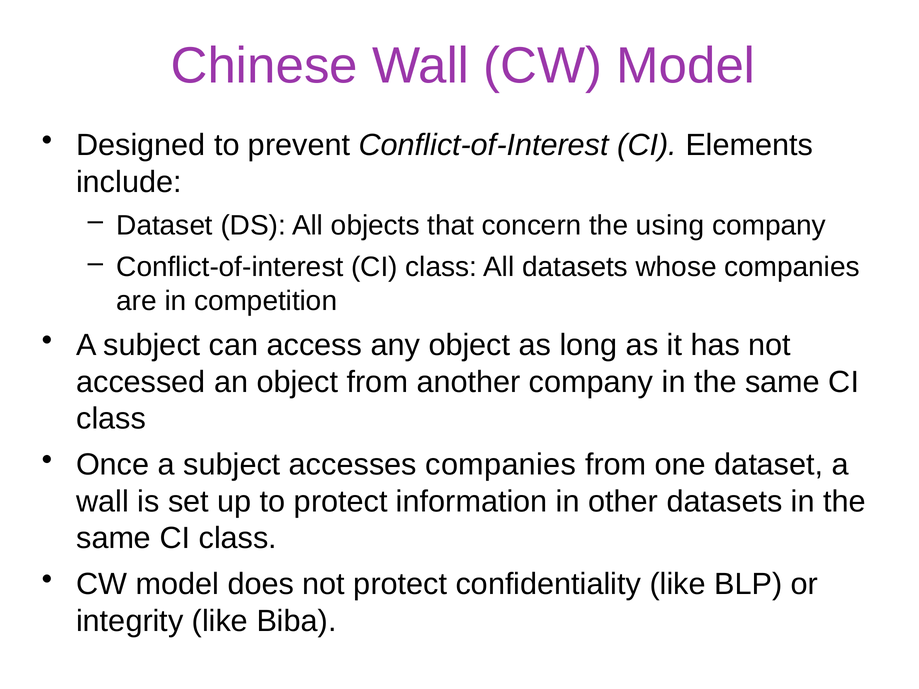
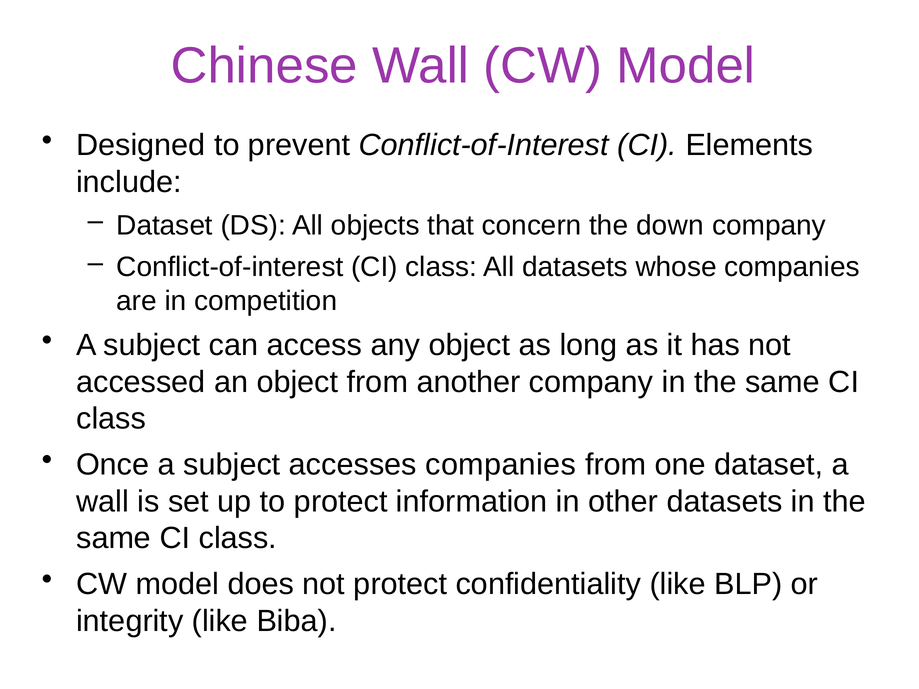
using: using -> down
